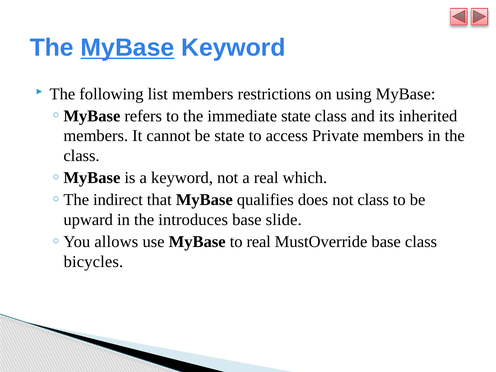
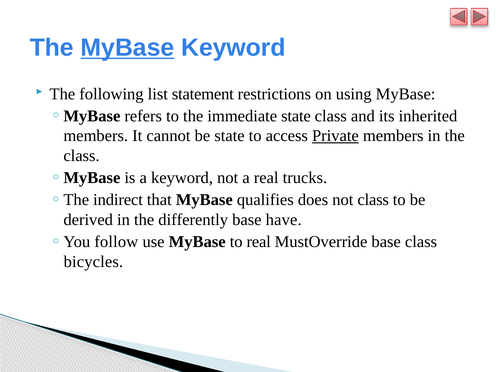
list members: members -> statement
Private underline: none -> present
which: which -> trucks
upward: upward -> derived
introduces: introduces -> differently
slide: slide -> have
allows: allows -> follow
